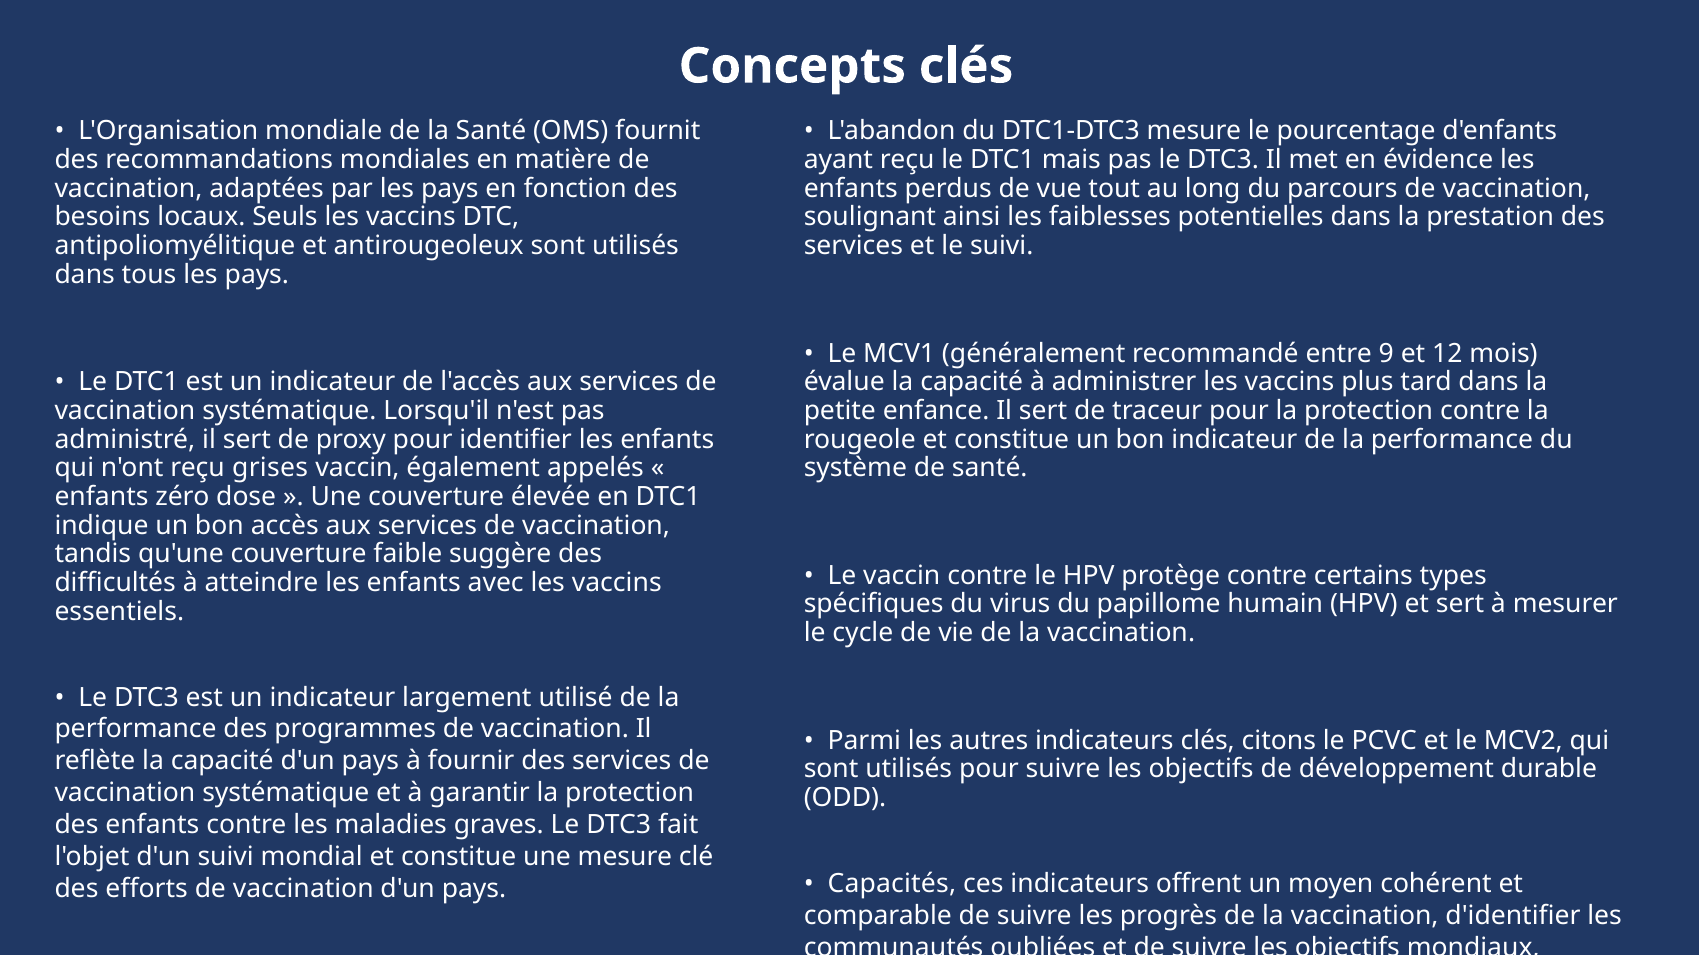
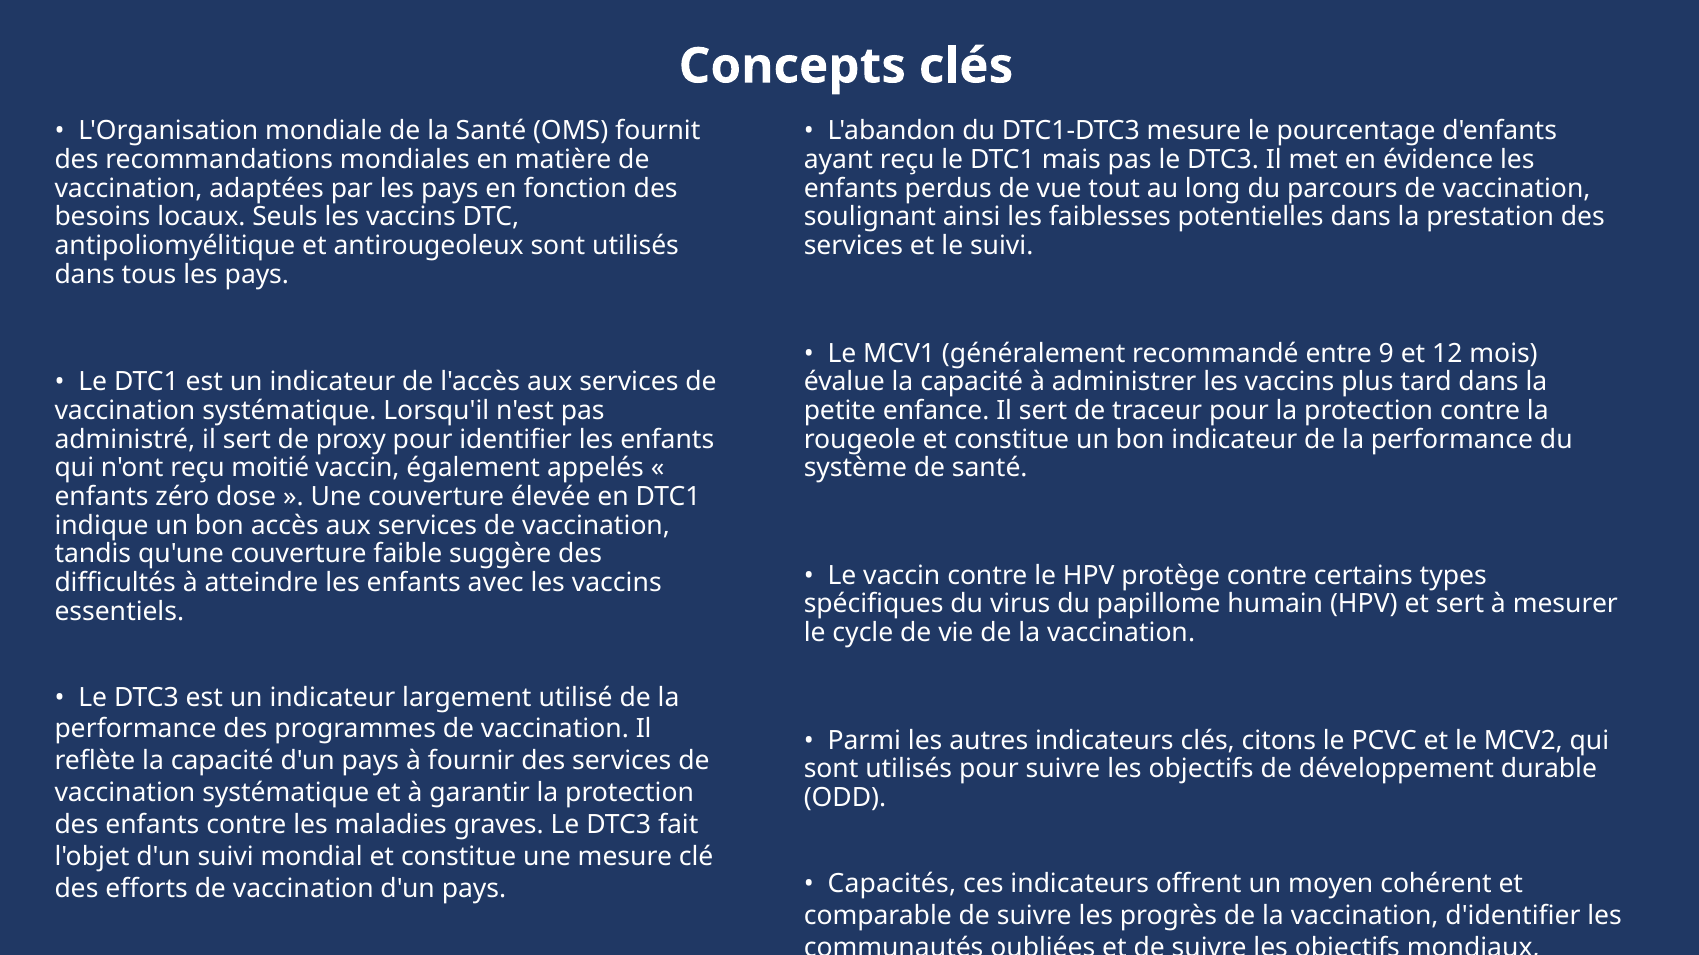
grises: grises -> moitié
